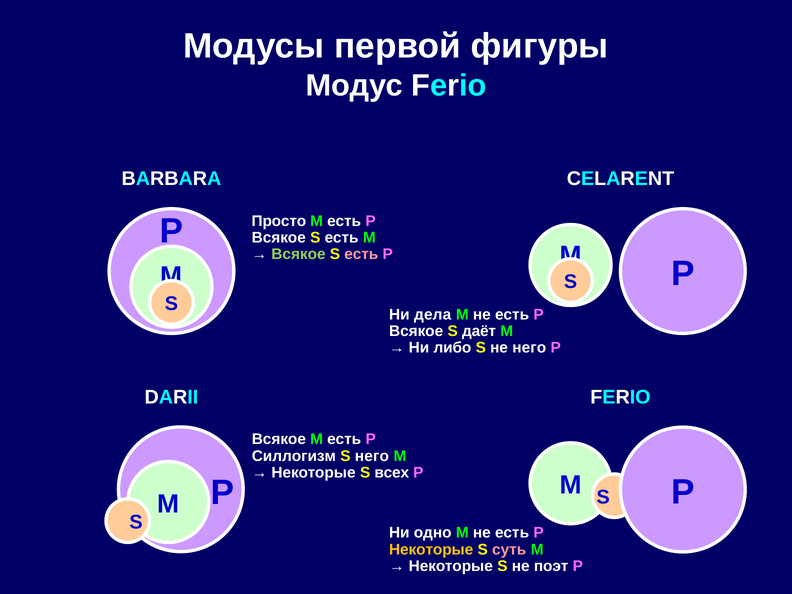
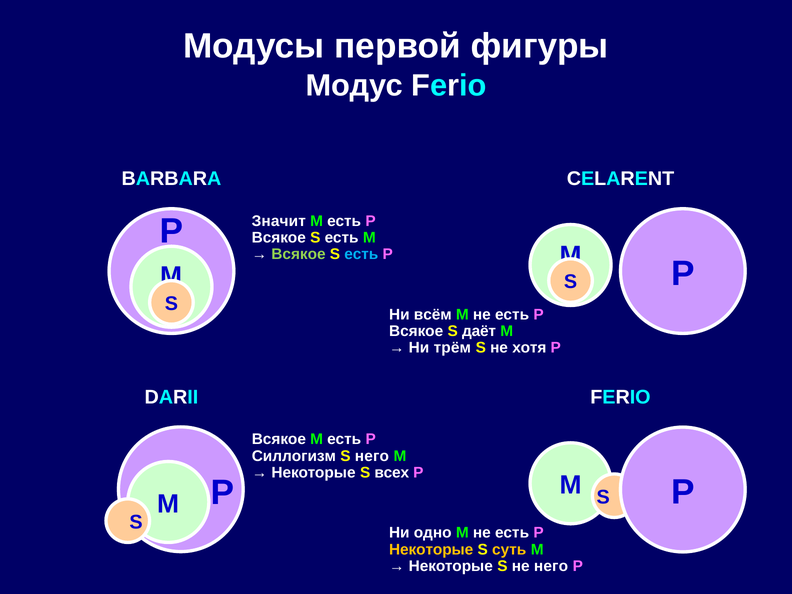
Просто: Просто -> Значит
есть at (361, 254) colour: pink -> light blue
дела: дела -> всём
либо: либо -> трём
не него: него -> хотя
суть colour: pink -> yellow
не поэт: поэт -> него
